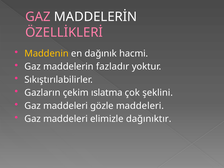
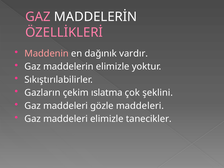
Maddenin colour: yellow -> pink
hacmi: hacmi -> vardır
maddelerin fazladır: fazladır -> elimizle
dağınıktır: dağınıktır -> tanecikler
